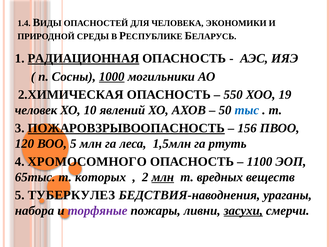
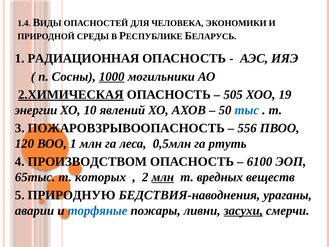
РАДИАЦИОННАЯ underline: present -> none
2.ХИМИЧЕСКАЯ underline: none -> present
550: 550 -> 505
человек: человек -> энергии
ПОЖАРОВЗРЫВООПАСНОСТЬ underline: present -> none
156: 156 -> 556
ВОО 5: 5 -> 1
1,5млн: 1,5млн -> 0,5млн
ХРОМОСОМНОГО: ХРОМОСОМНОГО -> ПРОИЗВОДСТВОМ
1100: 1100 -> 6100
ТУБЕРКУЛЕЗ: ТУБЕРКУЛЕЗ -> ПРИРОДНУЮ
набора: набора -> аварии
торфяные colour: purple -> blue
